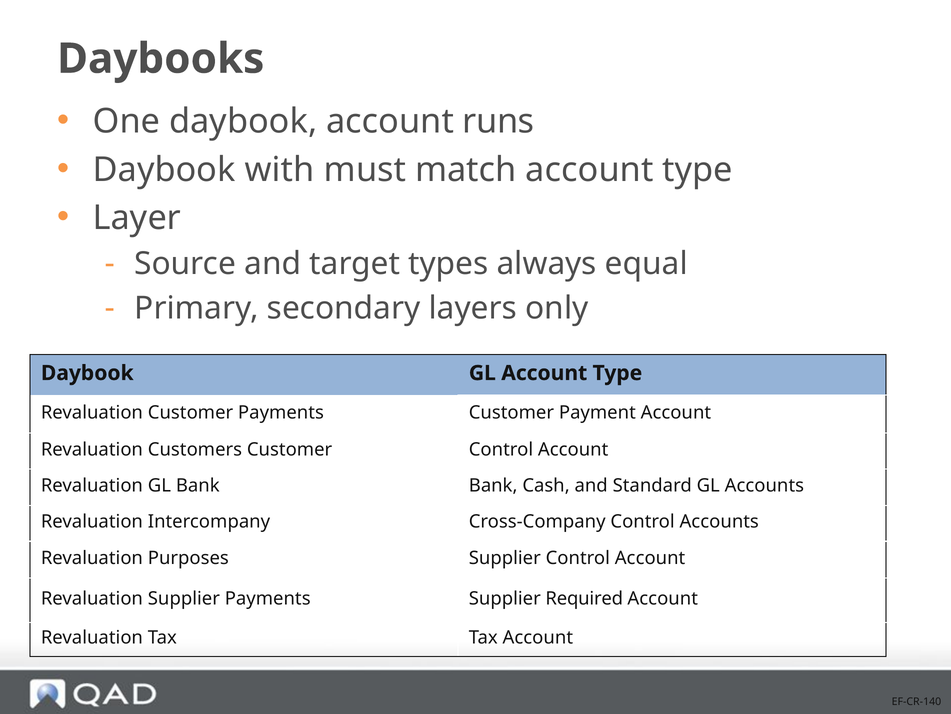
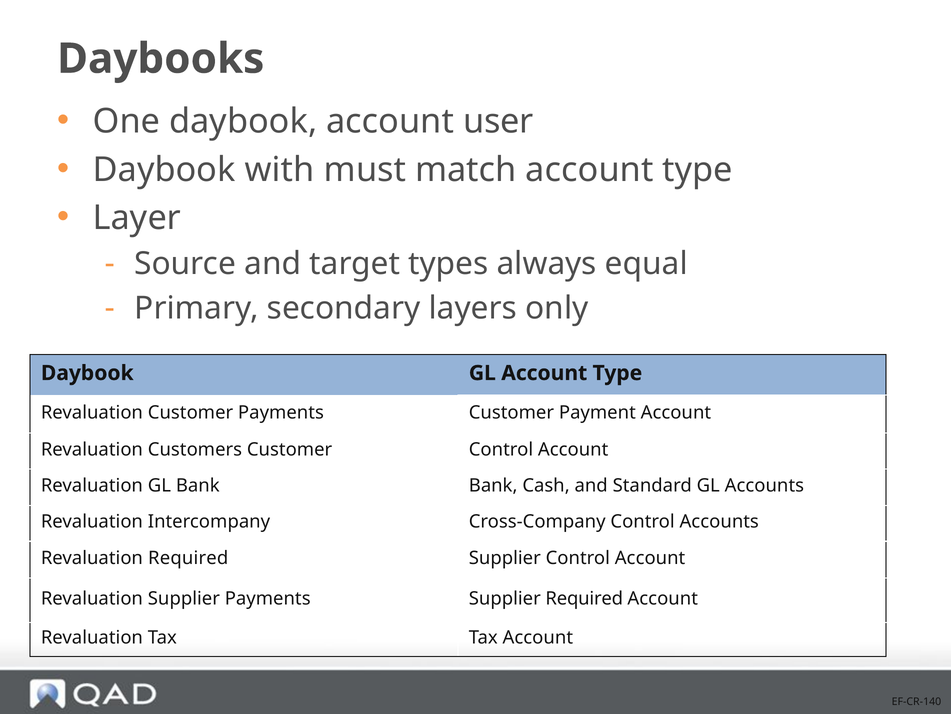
runs: runs -> user
Revaluation Purposes: Purposes -> Required
